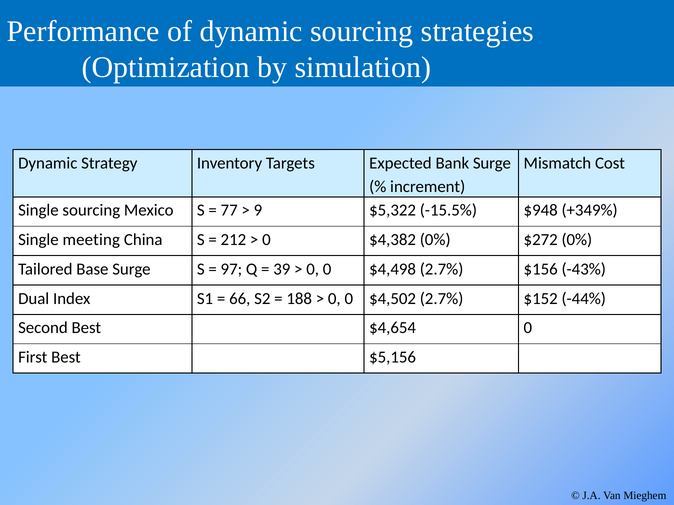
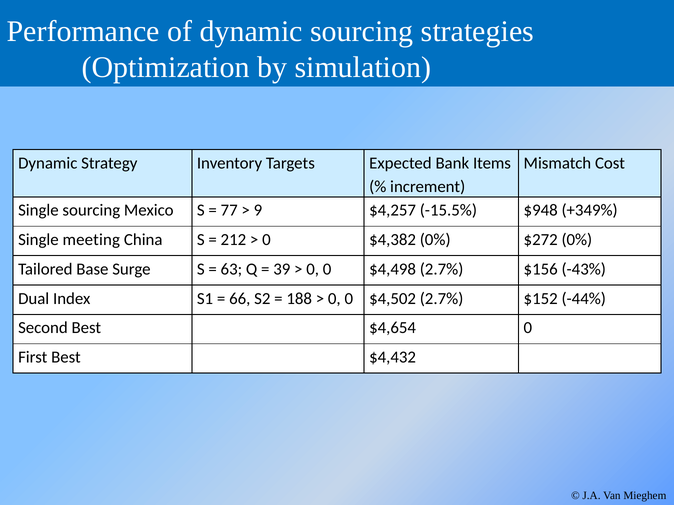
Bank Surge: Surge -> Items
$5,322: $5,322 -> $4,257
97: 97 -> 63
$5,156: $5,156 -> $4,432
